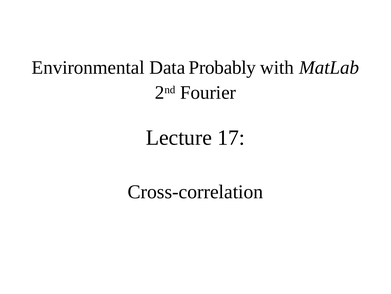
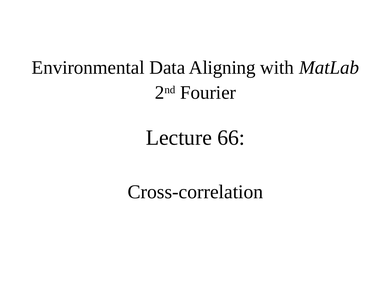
Probably: Probably -> Aligning
17: 17 -> 66
